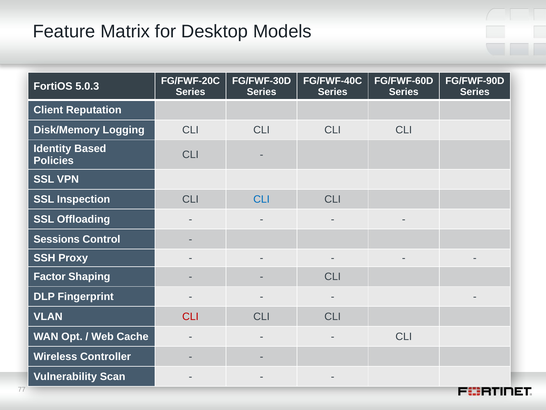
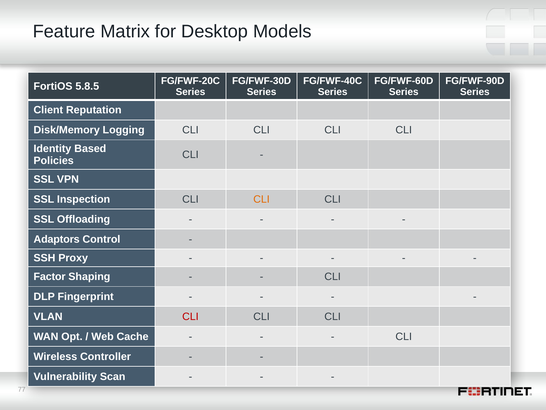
5.0.3: 5.0.3 -> 5.8.5
CLI at (262, 199) colour: blue -> orange
Sessions: Sessions -> Adaptors
